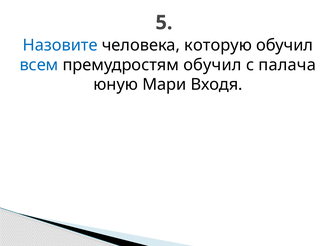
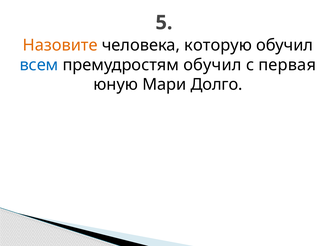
Назовите colour: blue -> orange
палача: палача -> первая
Входя: Входя -> Долго
